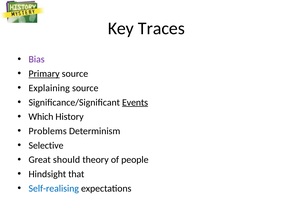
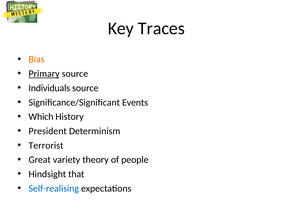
Bias colour: purple -> orange
Explaining: Explaining -> Individuals
Events underline: present -> none
Problems: Problems -> President
Selective: Selective -> Terrorist
should: should -> variety
